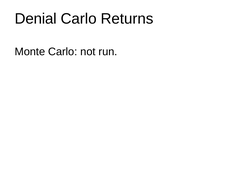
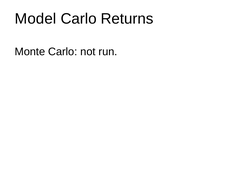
Denial: Denial -> Model
